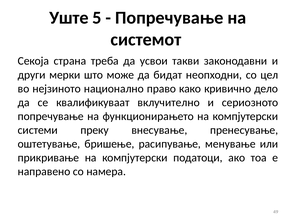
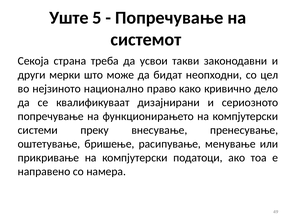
вклучително: вклучително -> дизајнирани
